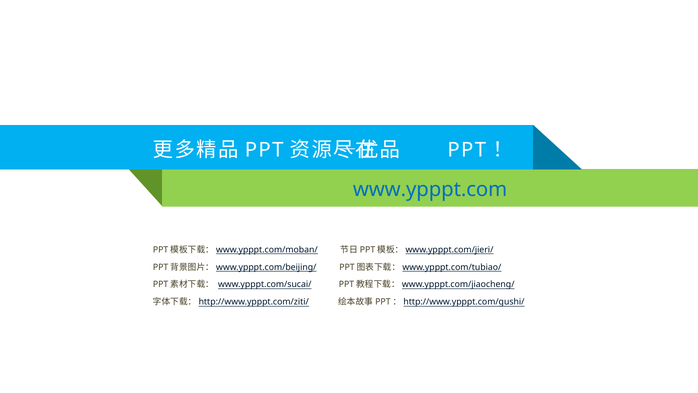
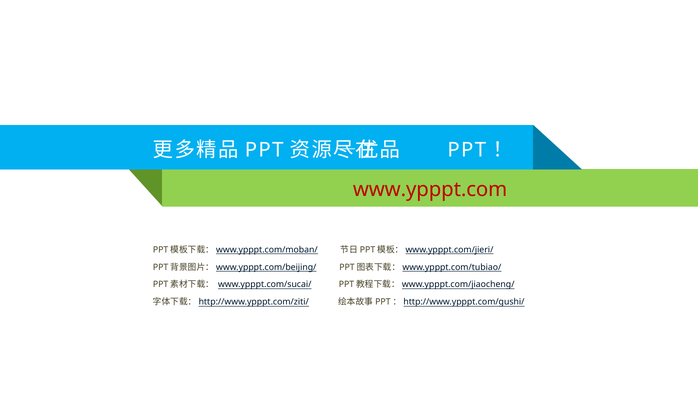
www.ypppt.com colour: blue -> red
